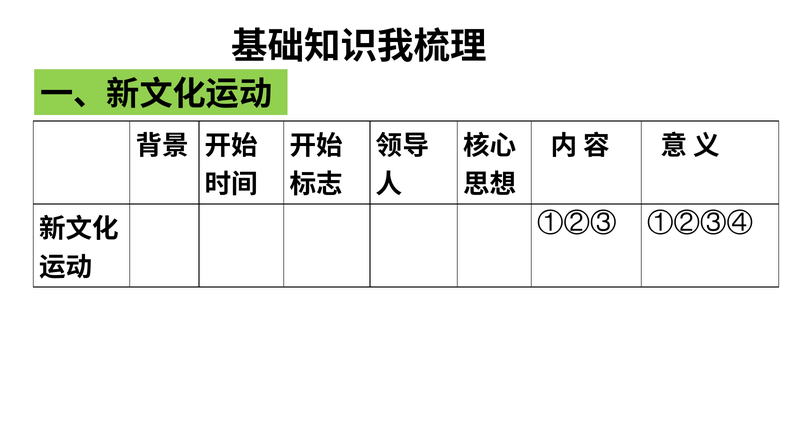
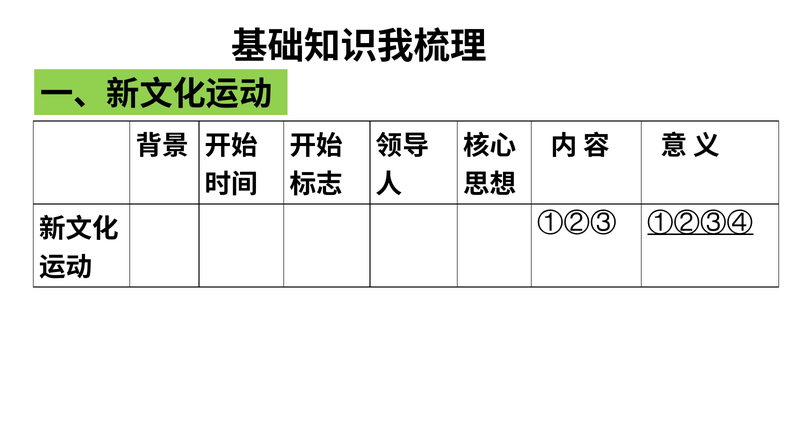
①②③④ underline: none -> present
